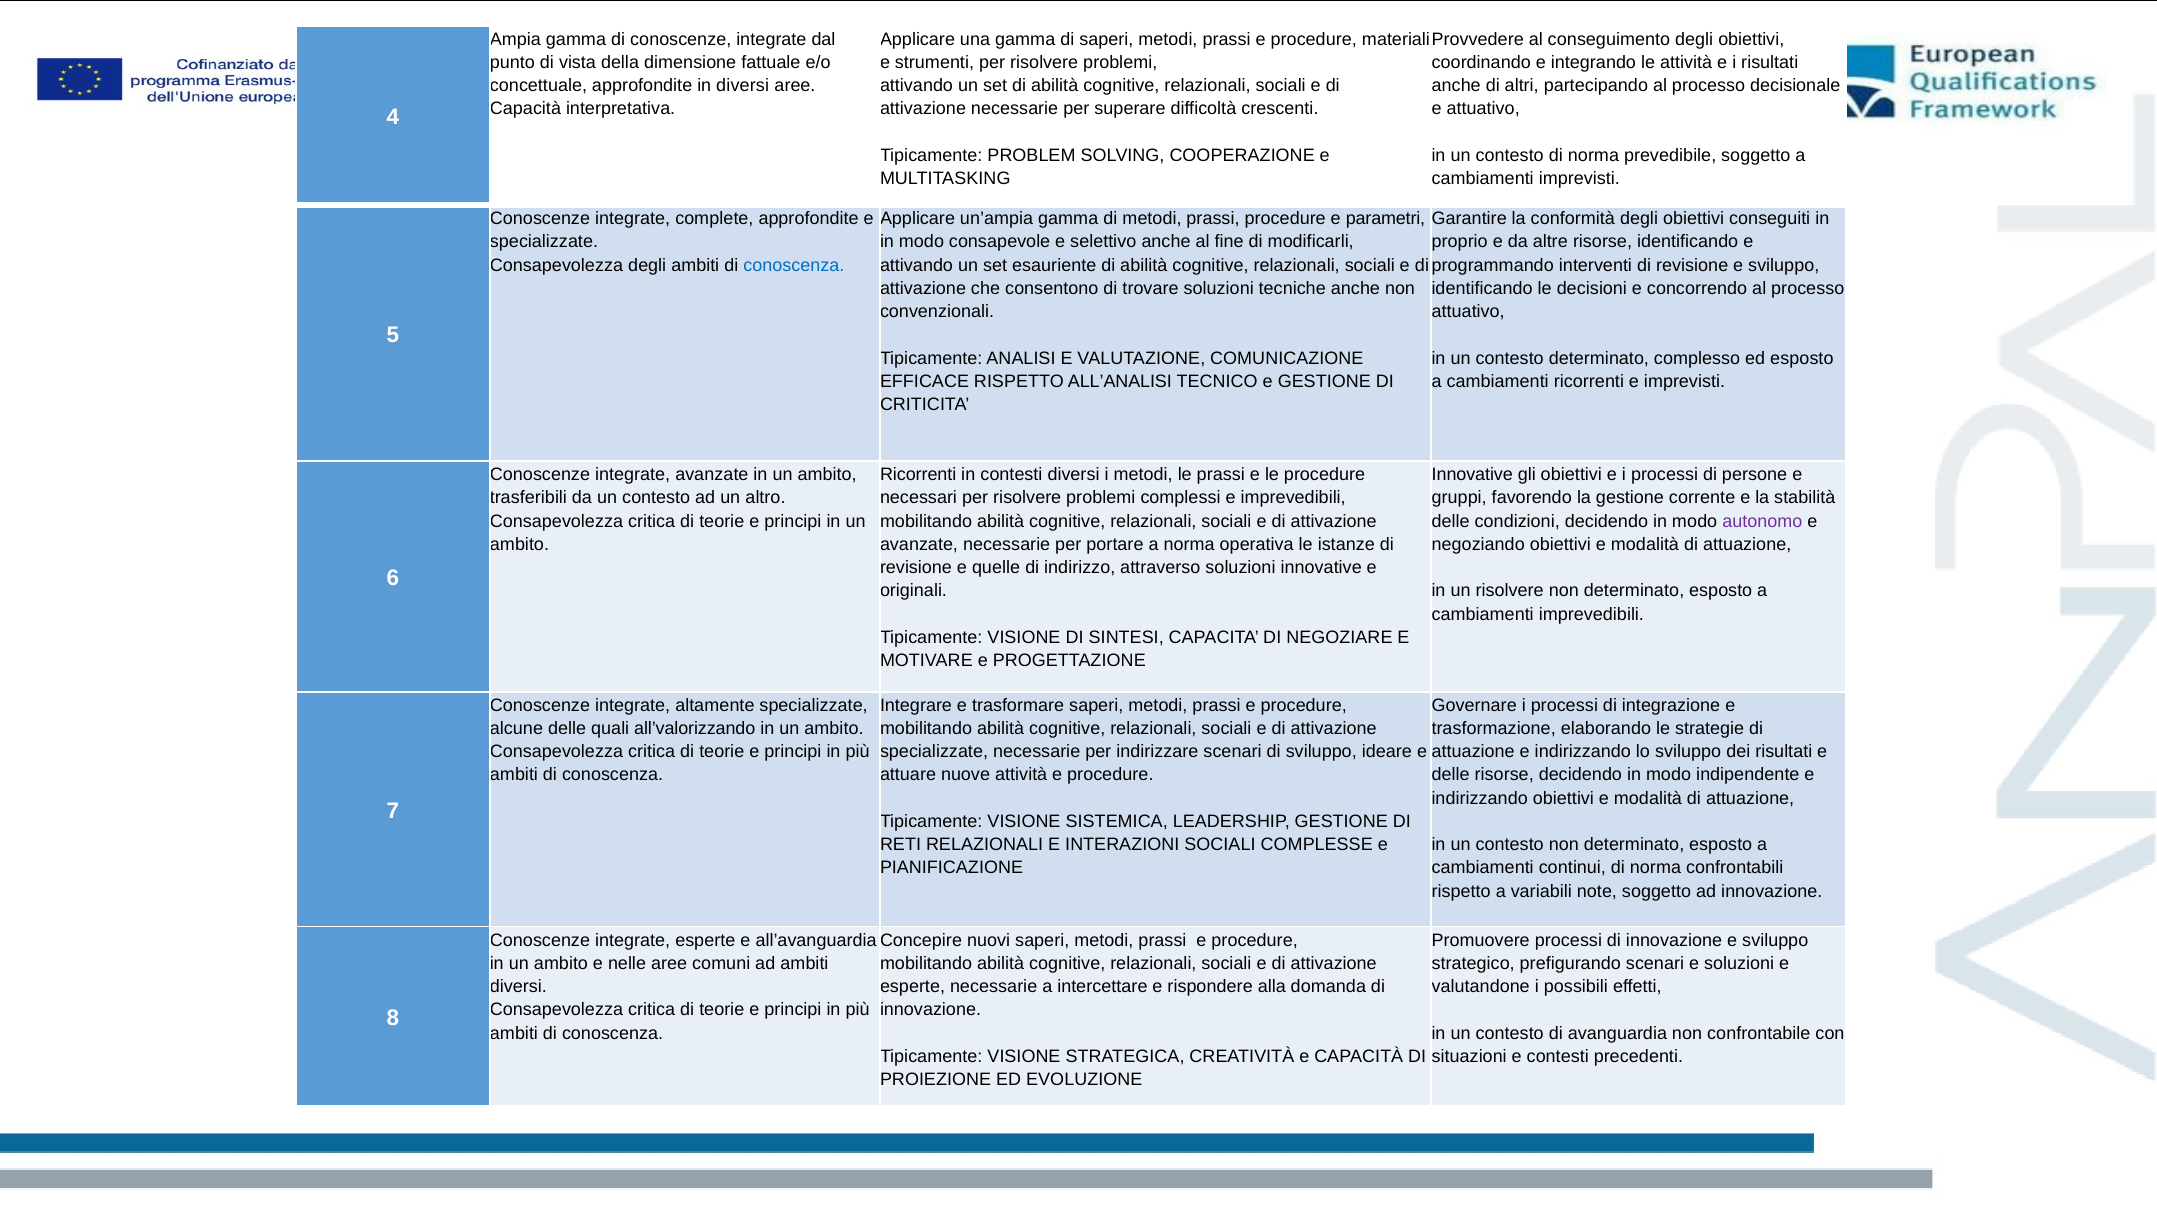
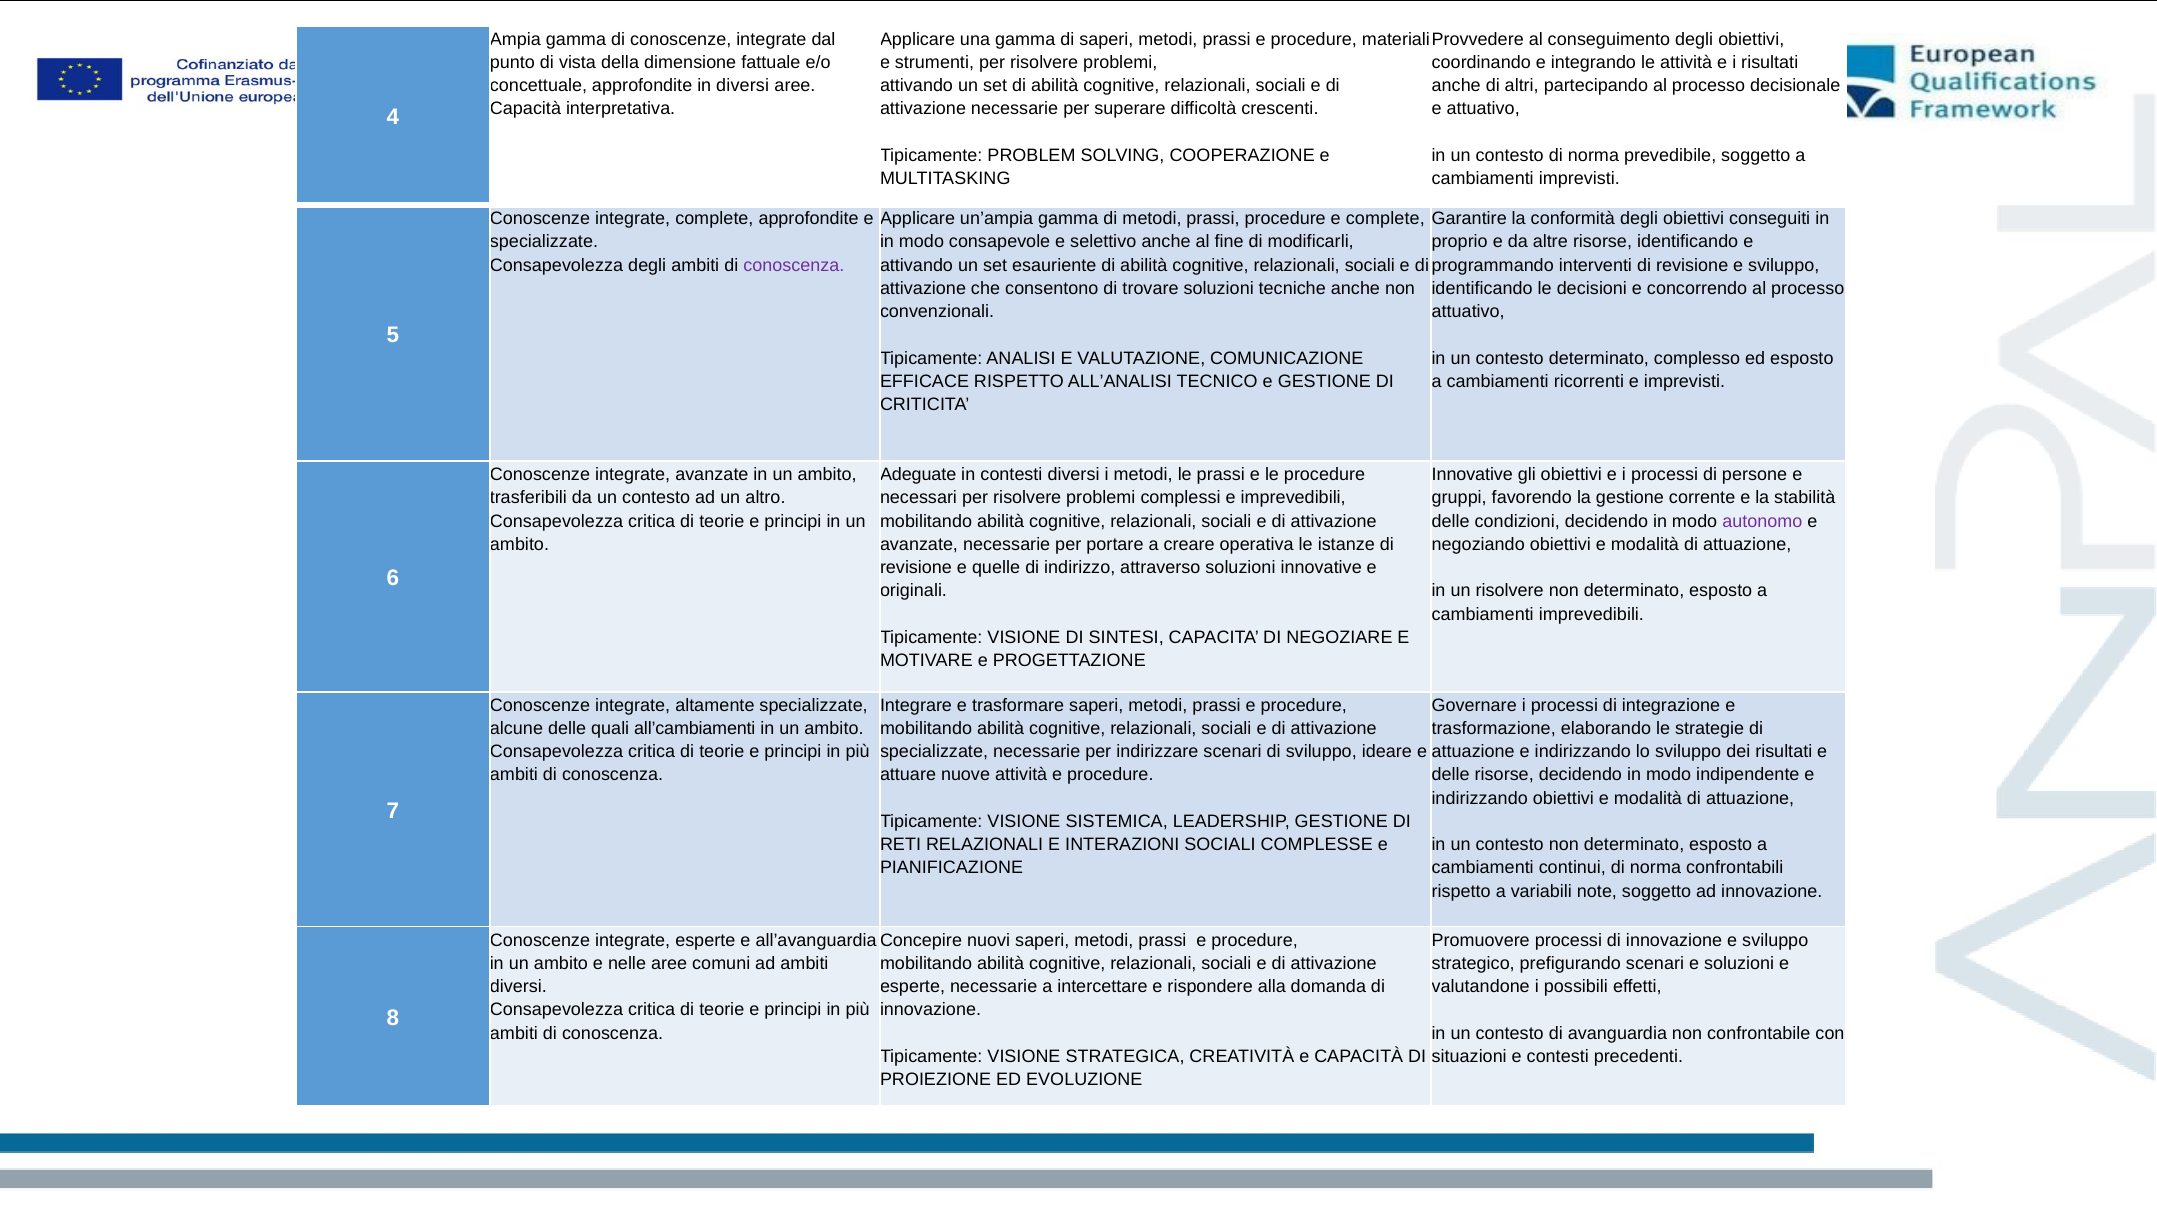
e parametri: parametri -> complete
conoscenza at (794, 265) colour: blue -> purple
Ricorrenti at (918, 475): Ricorrenti -> Adeguate
a norma: norma -> creare
all’valorizzando: all’valorizzando -> all’cambiamenti
